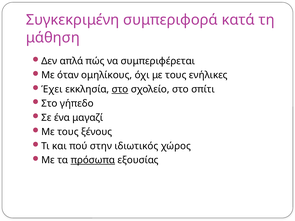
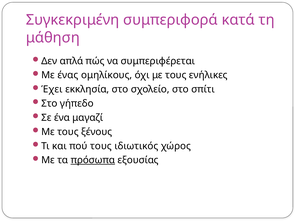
όταν: όταν -> ένας
στο at (120, 89) underline: present -> none
πού στην: στην -> τους
